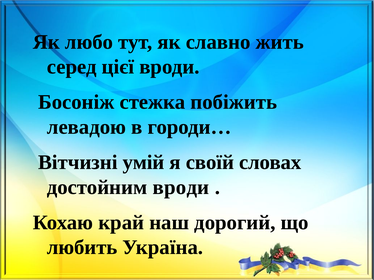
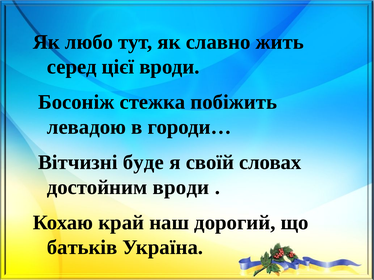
умій: умій -> буде
любить: любить -> батьків
